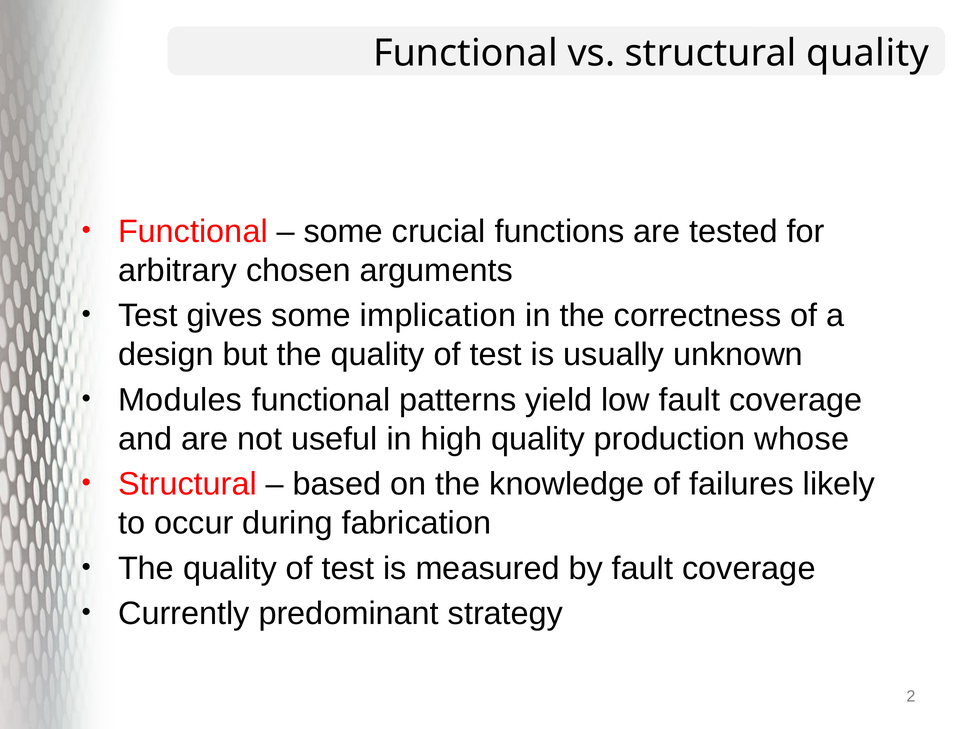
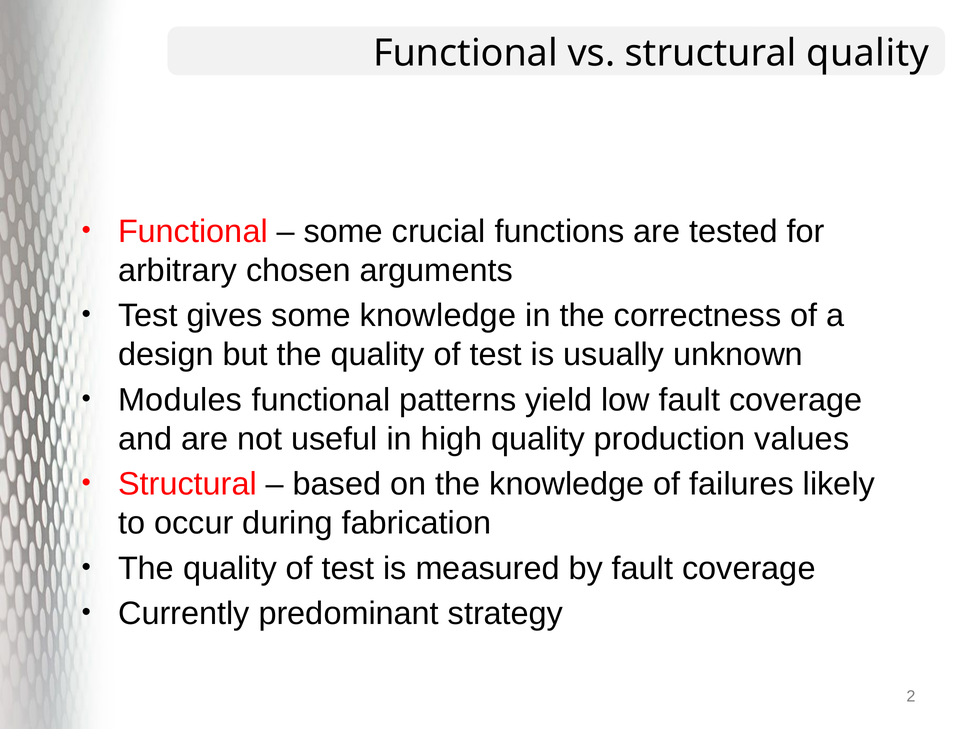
some implication: implication -> knowledge
whose: whose -> values
